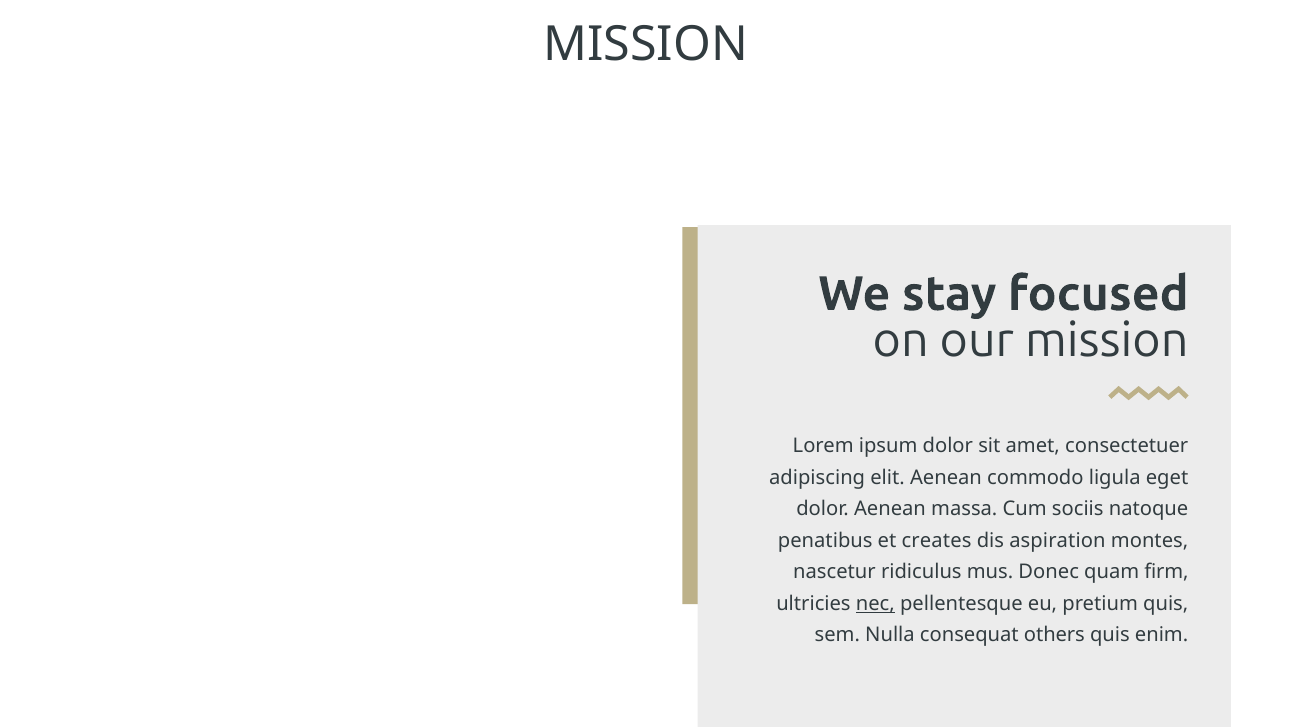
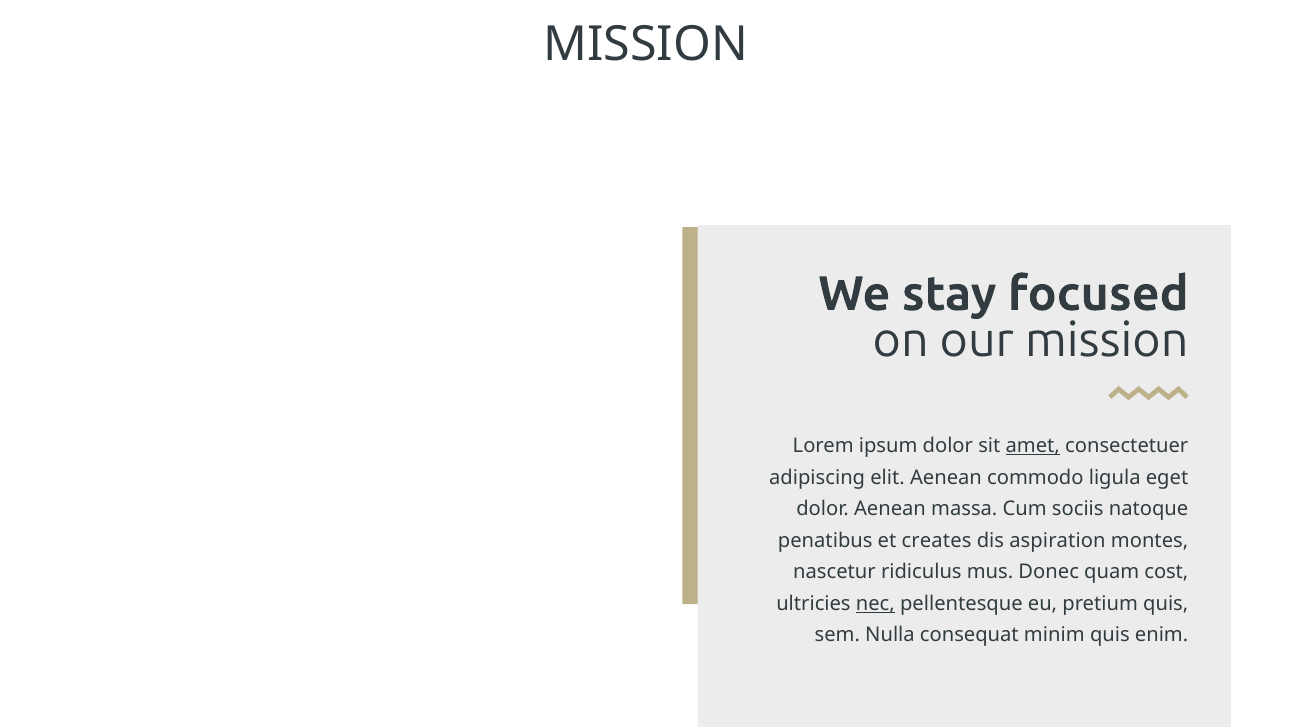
amet underline: none -> present
firm: firm -> cost
others: others -> minim
